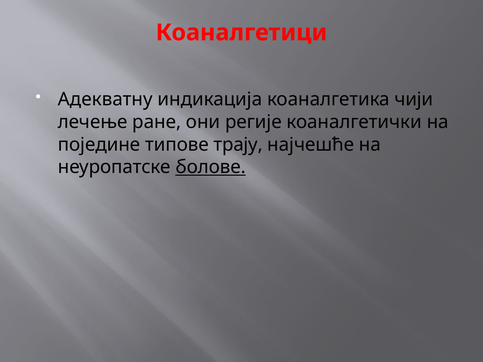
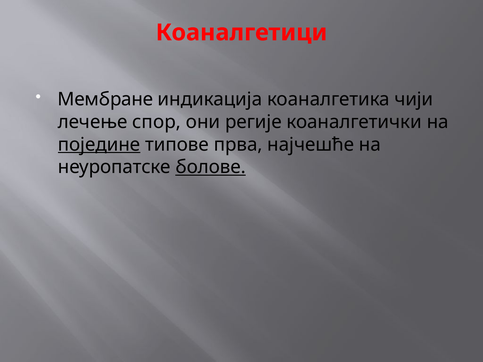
Адекватну: Адекватну -> Мембране
ране: ране -> спор
поједине underline: none -> present
трају: трају -> прва
